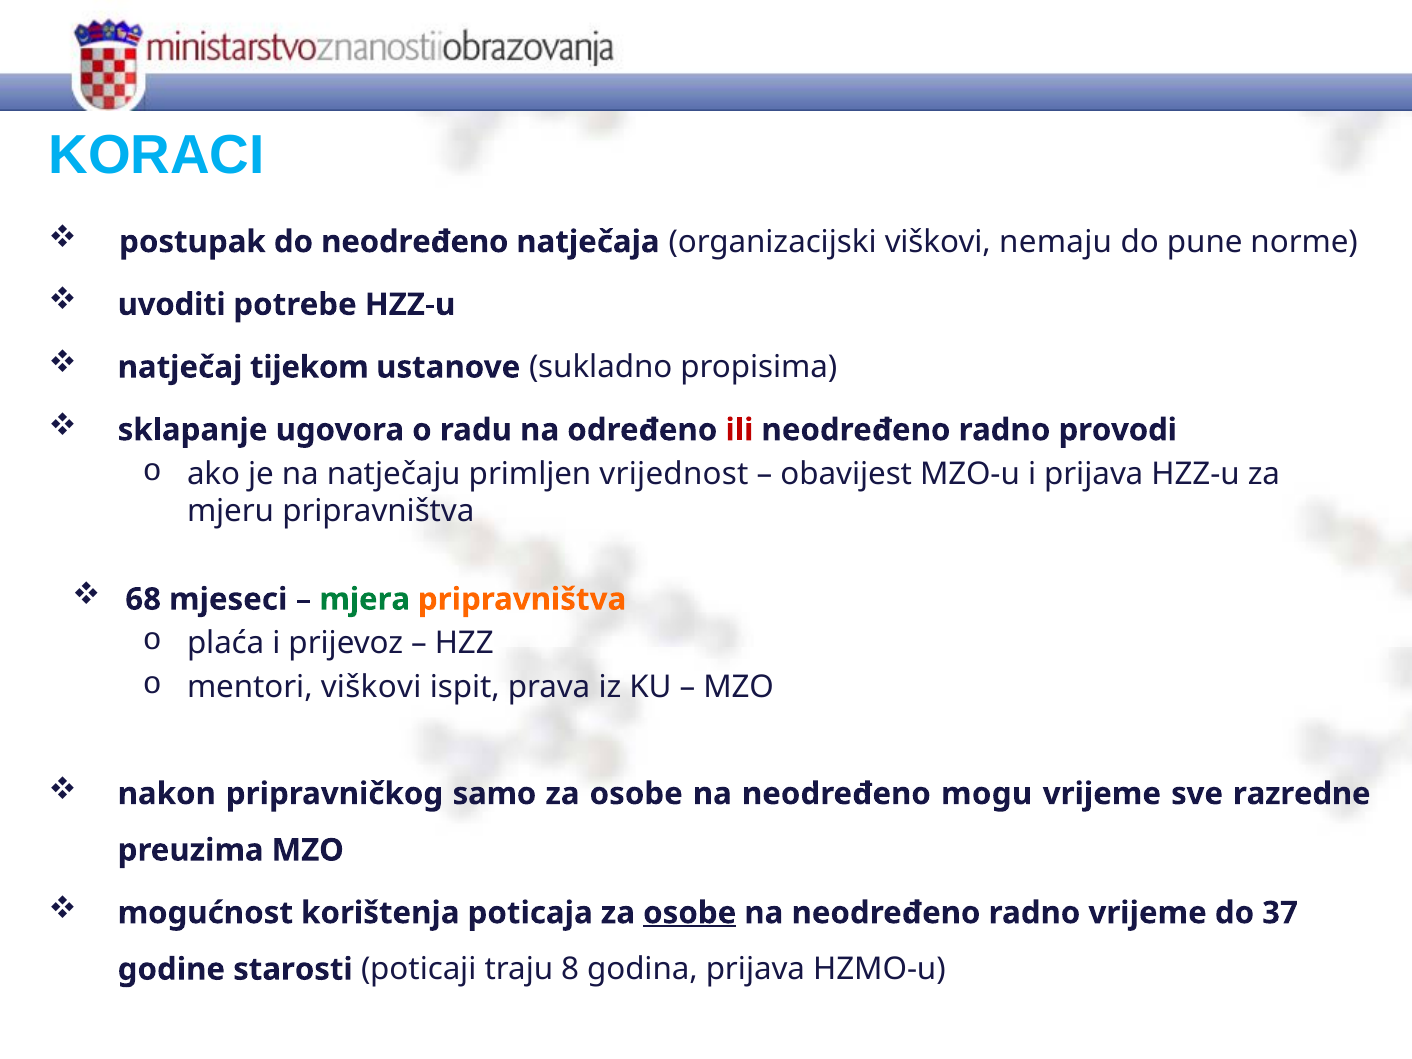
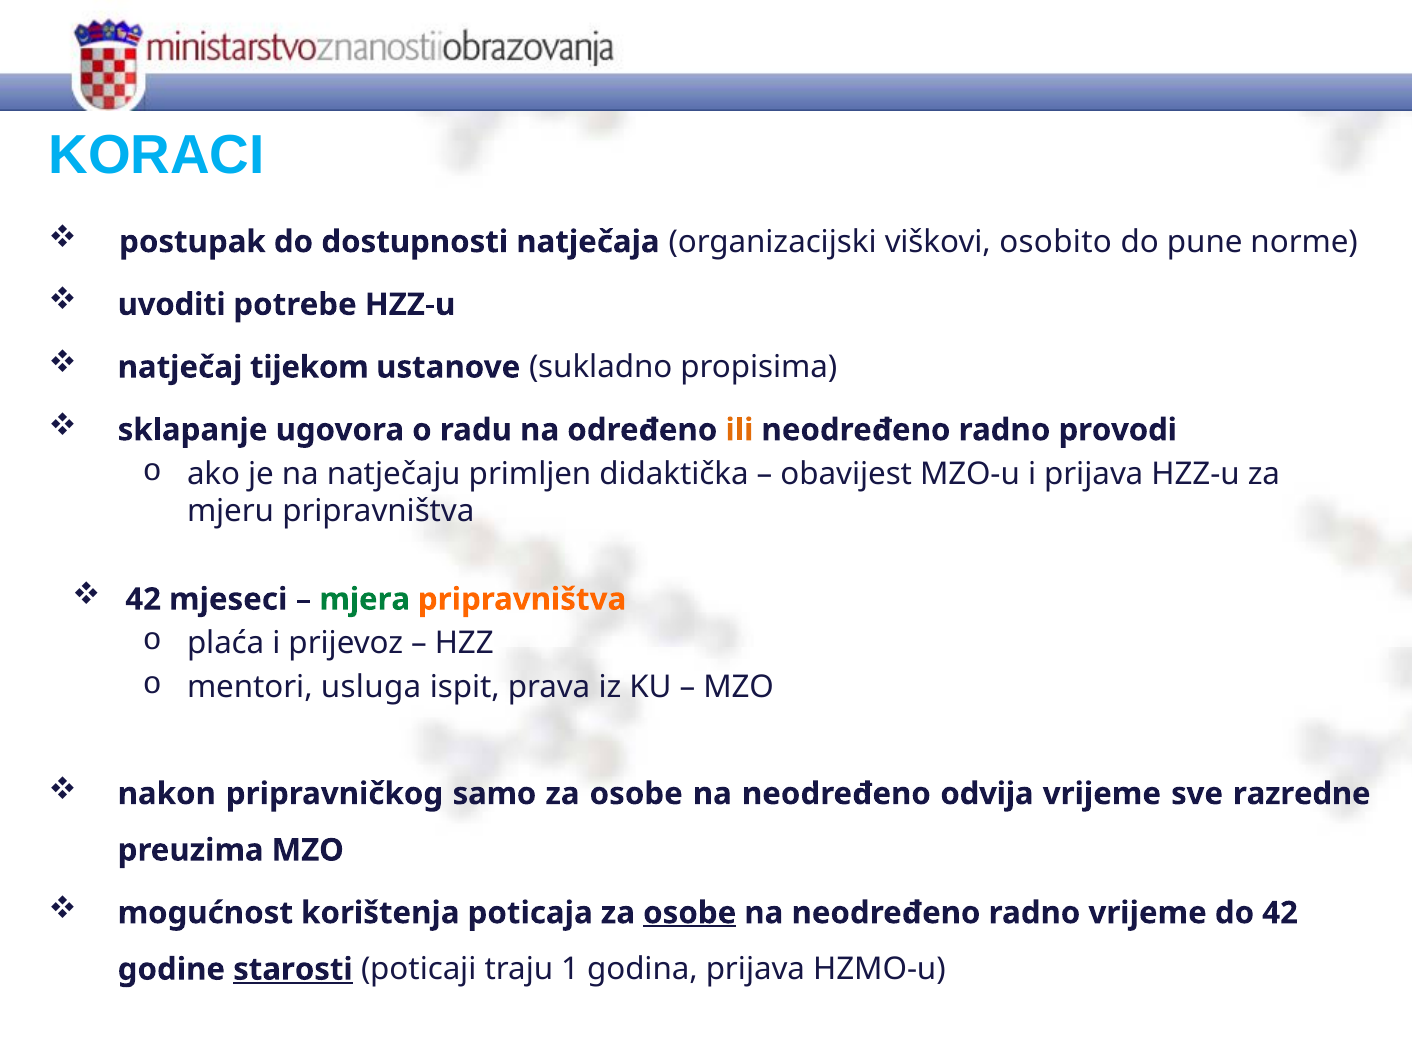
do neodređeno: neodređeno -> dostupnosti
nemaju: nemaju -> osobito
ili colour: red -> orange
vrijednost: vrijednost -> didaktička
68 at (143, 599): 68 -> 42
mentori viškovi: viškovi -> usluga
mogu: mogu -> odvija
do 37: 37 -> 42
starosti underline: none -> present
8: 8 -> 1
